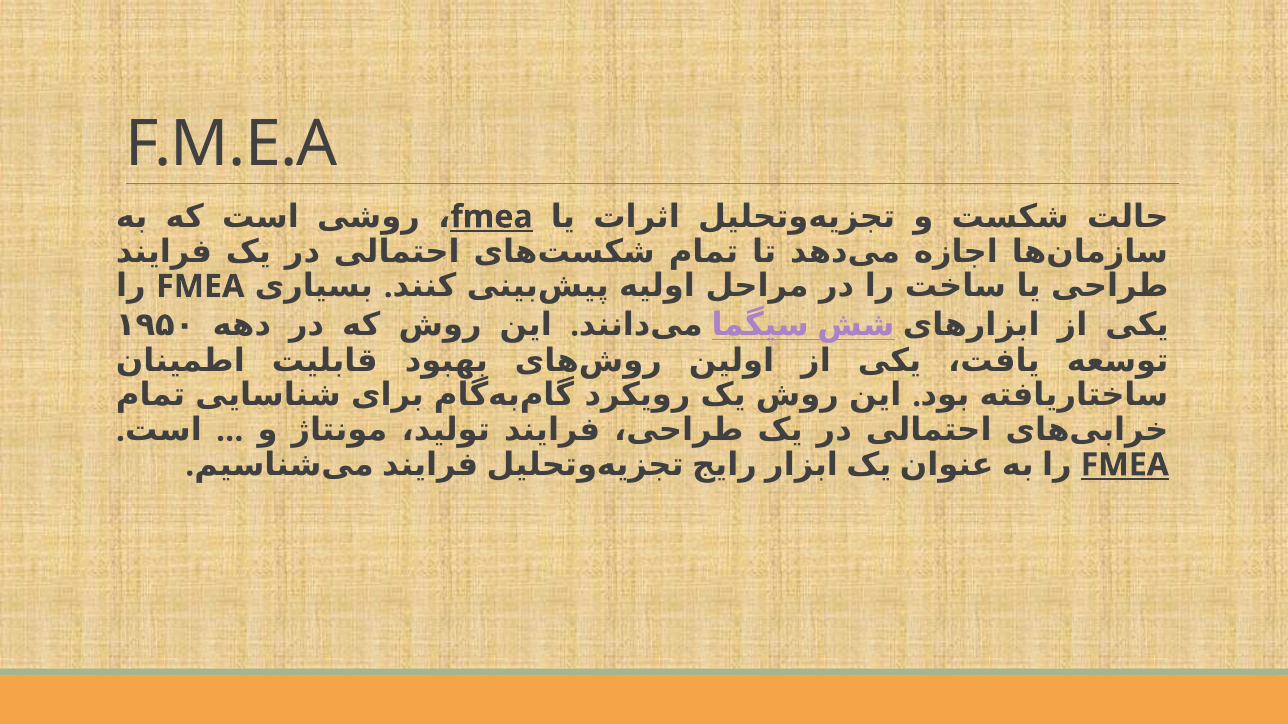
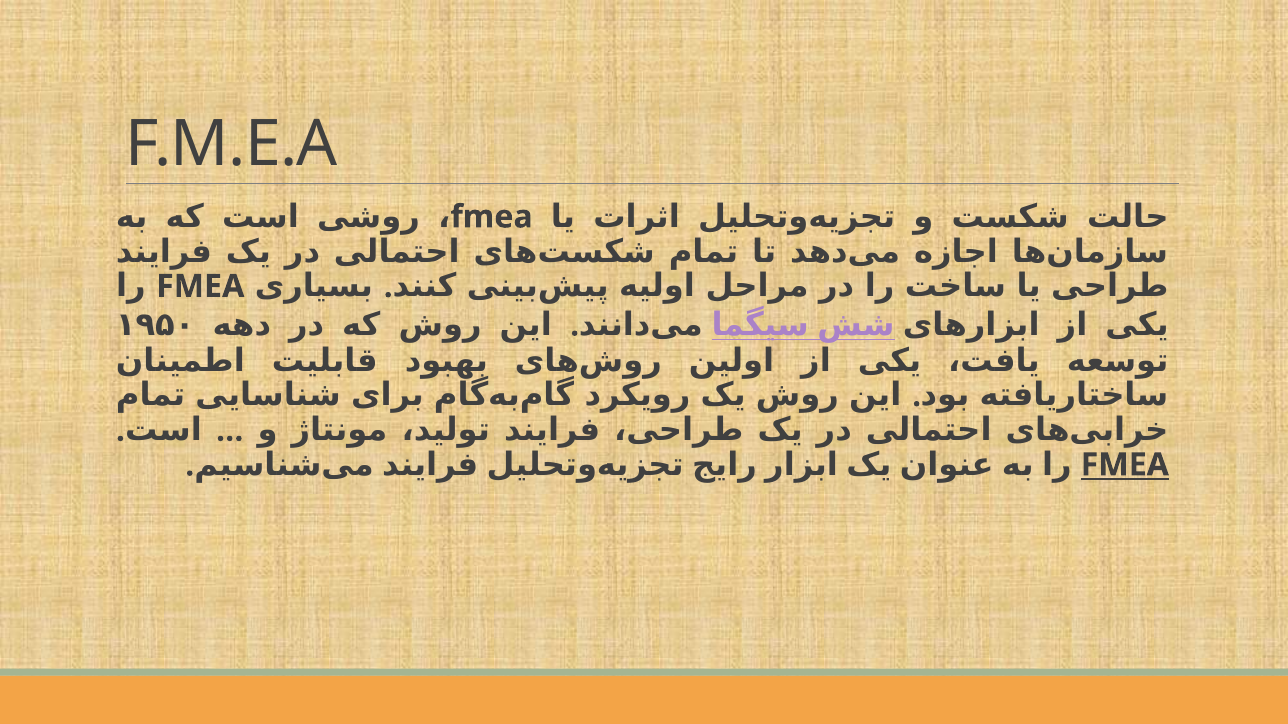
fmea at (492, 217) underline: present -> none
